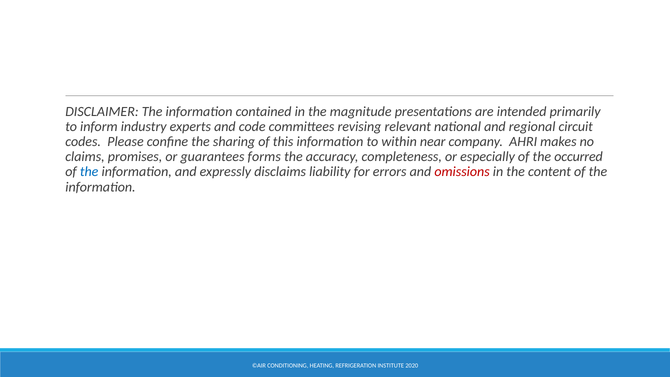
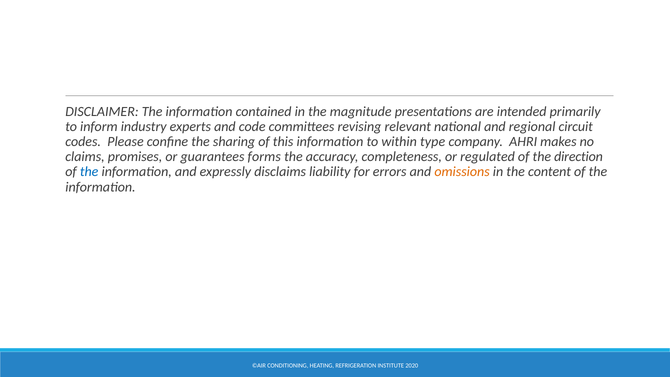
near: near -> type
especially: especially -> regulated
occurred: occurred -> direction
omissions colour: red -> orange
